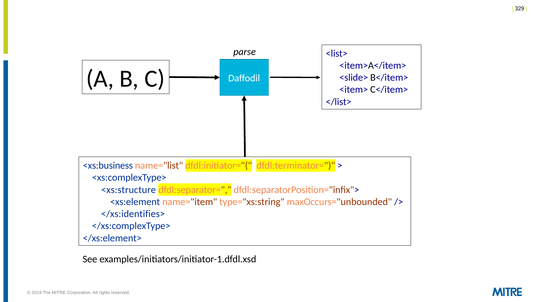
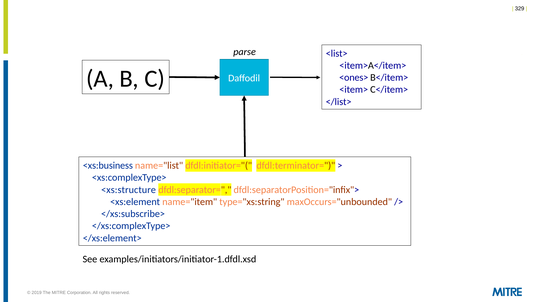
<slide>: <slide> -> <ones>
</xs:identifies>: </xs:identifies> -> </xs:subscribe>
